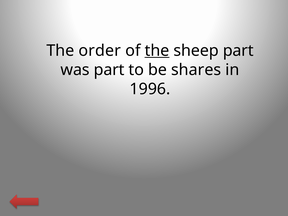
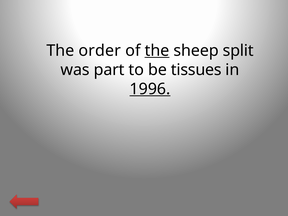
sheep part: part -> split
shares: shares -> tissues
1996 underline: none -> present
